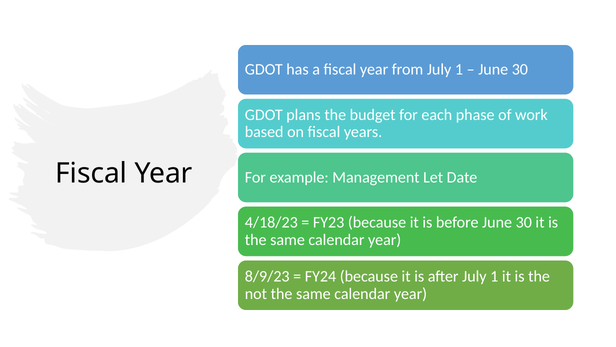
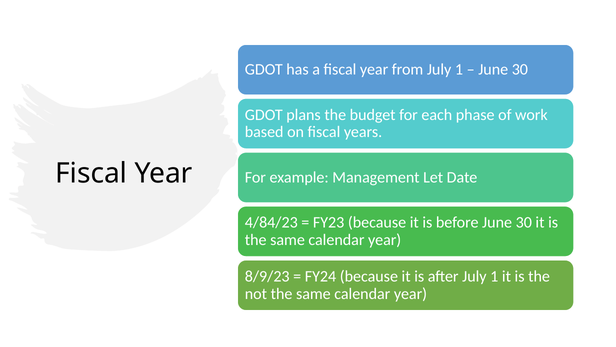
4/18/23: 4/18/23 -> 4/84/23
